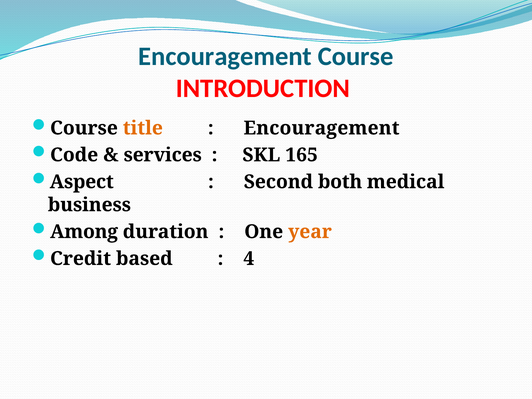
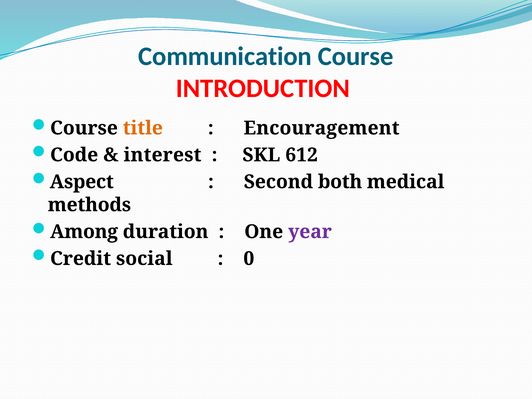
Encouragement at (225, 56): Encouragement -> Communication
services: services -> interest
165: 165 -> 612
business: business -> methods
year colour: orange -> purple
based: based -> social
4: 4 -> 0
